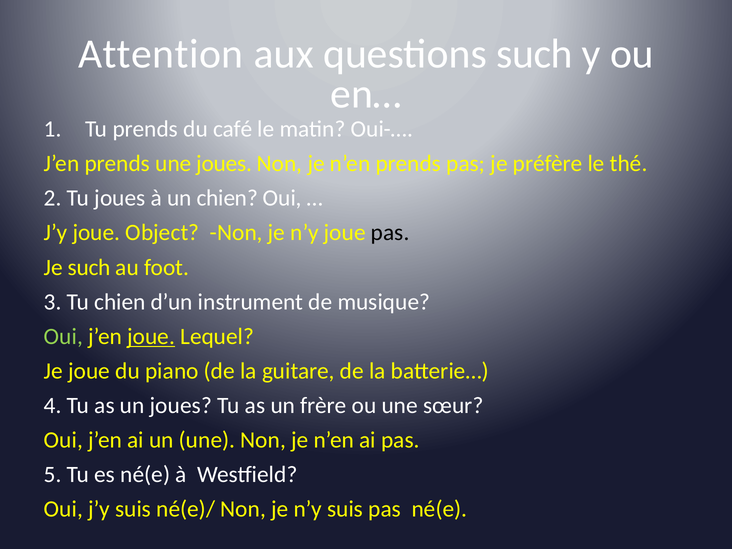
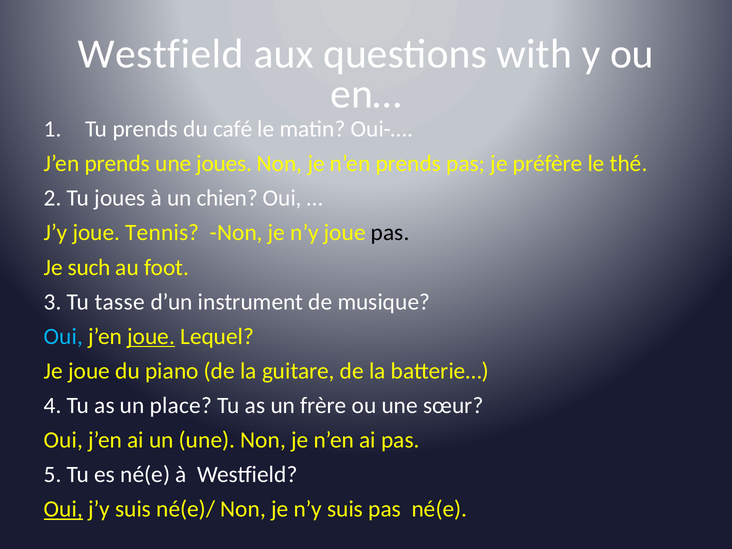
Attention at (161, 54): Attention -> Westfield
questions such: such -> with
Object: Object -> Tennis
Tu chien: chien -> tasse
Oui at (63, 336) colour: light green -> light blue
un joues: joues -> place
Oui at (63, 509) underline: none -> present
